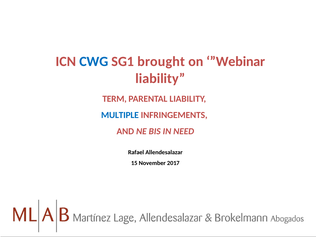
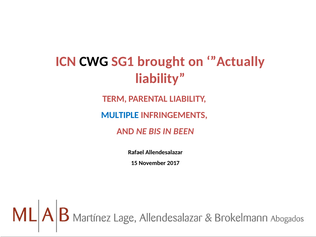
CWG colour: blue -> black
”Webinar: ”Webinar -> ”Actually
NEED: NEED -> BEEN
